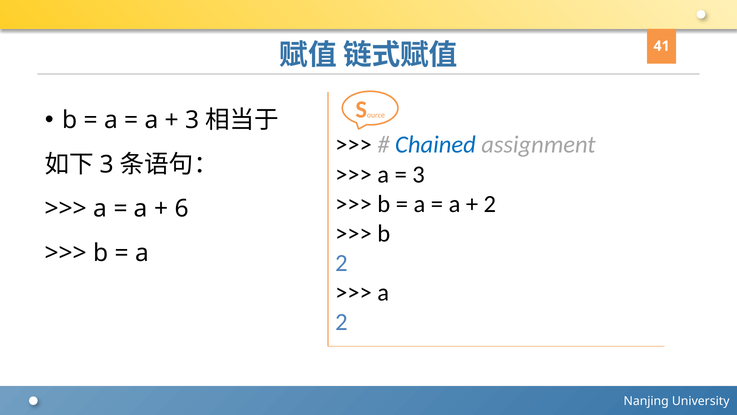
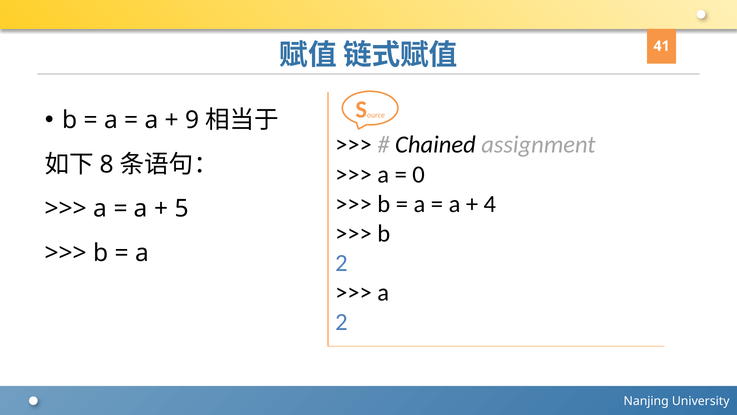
3 at (192, 120): 3 -> 9
Chained colour: blue -> black
3 at (107, 164): 3 -> 8
3 at (419, 174): 3 -> 0
2 at (490, 204): 2 -> 4
6: 6 -> 5
